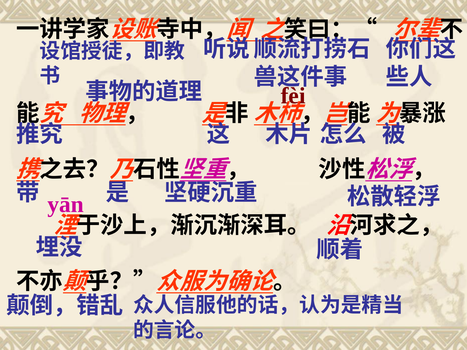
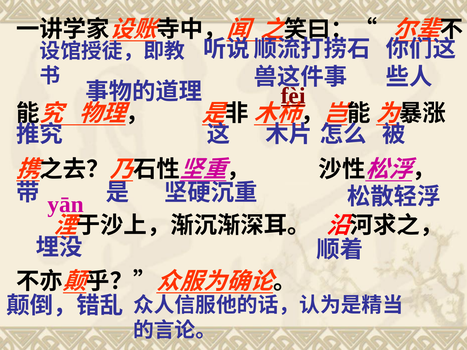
fèi underline: none -> present
